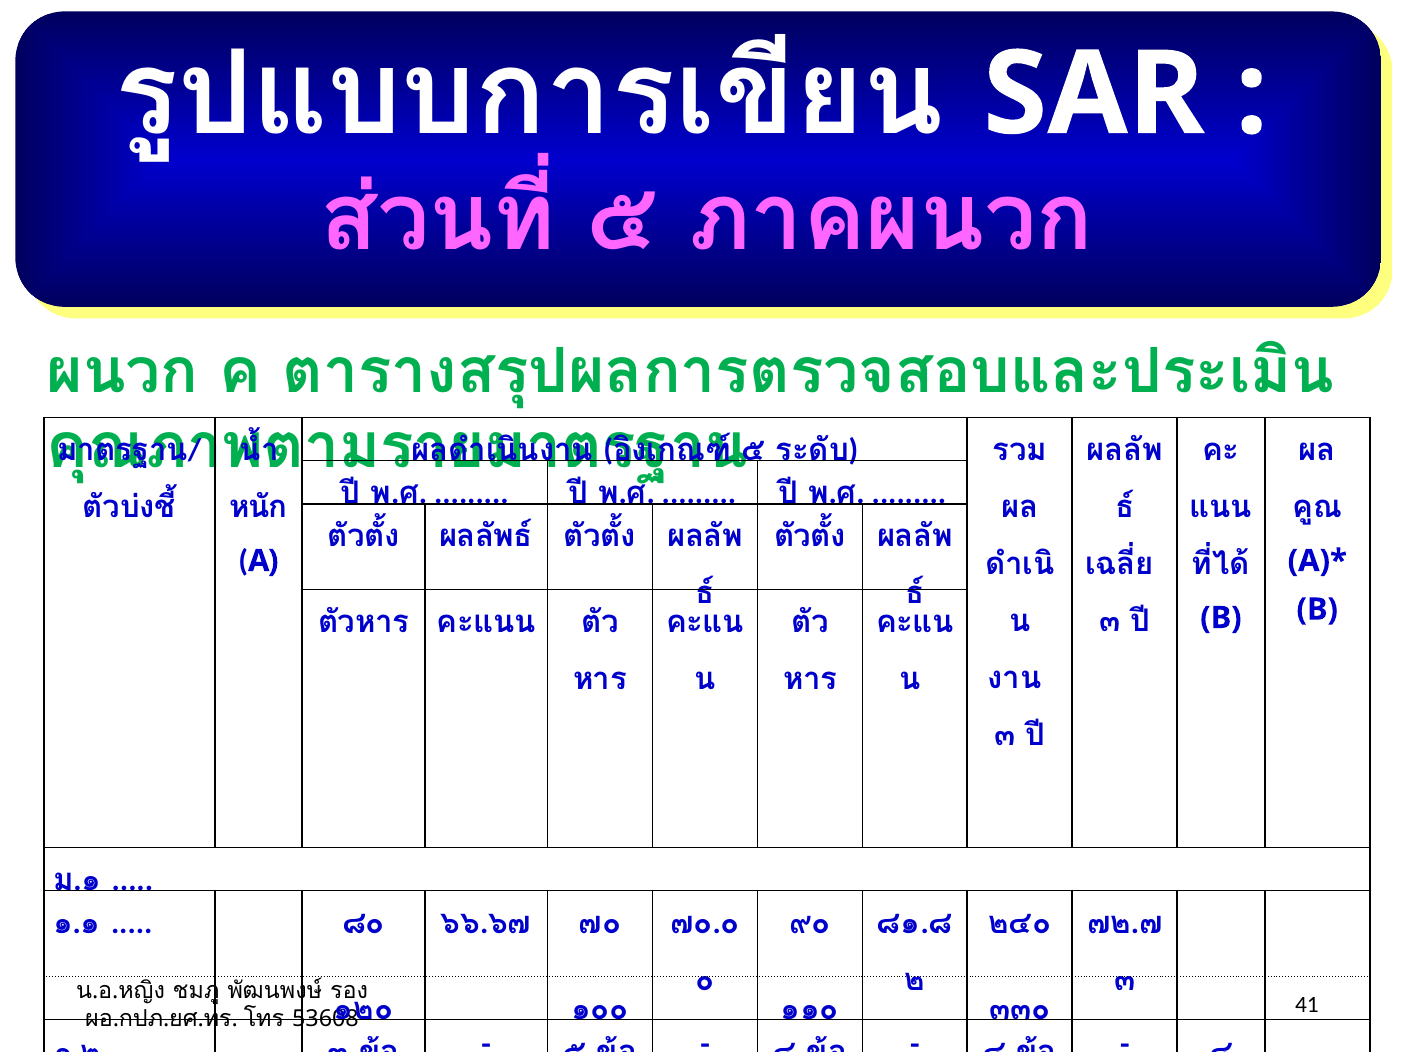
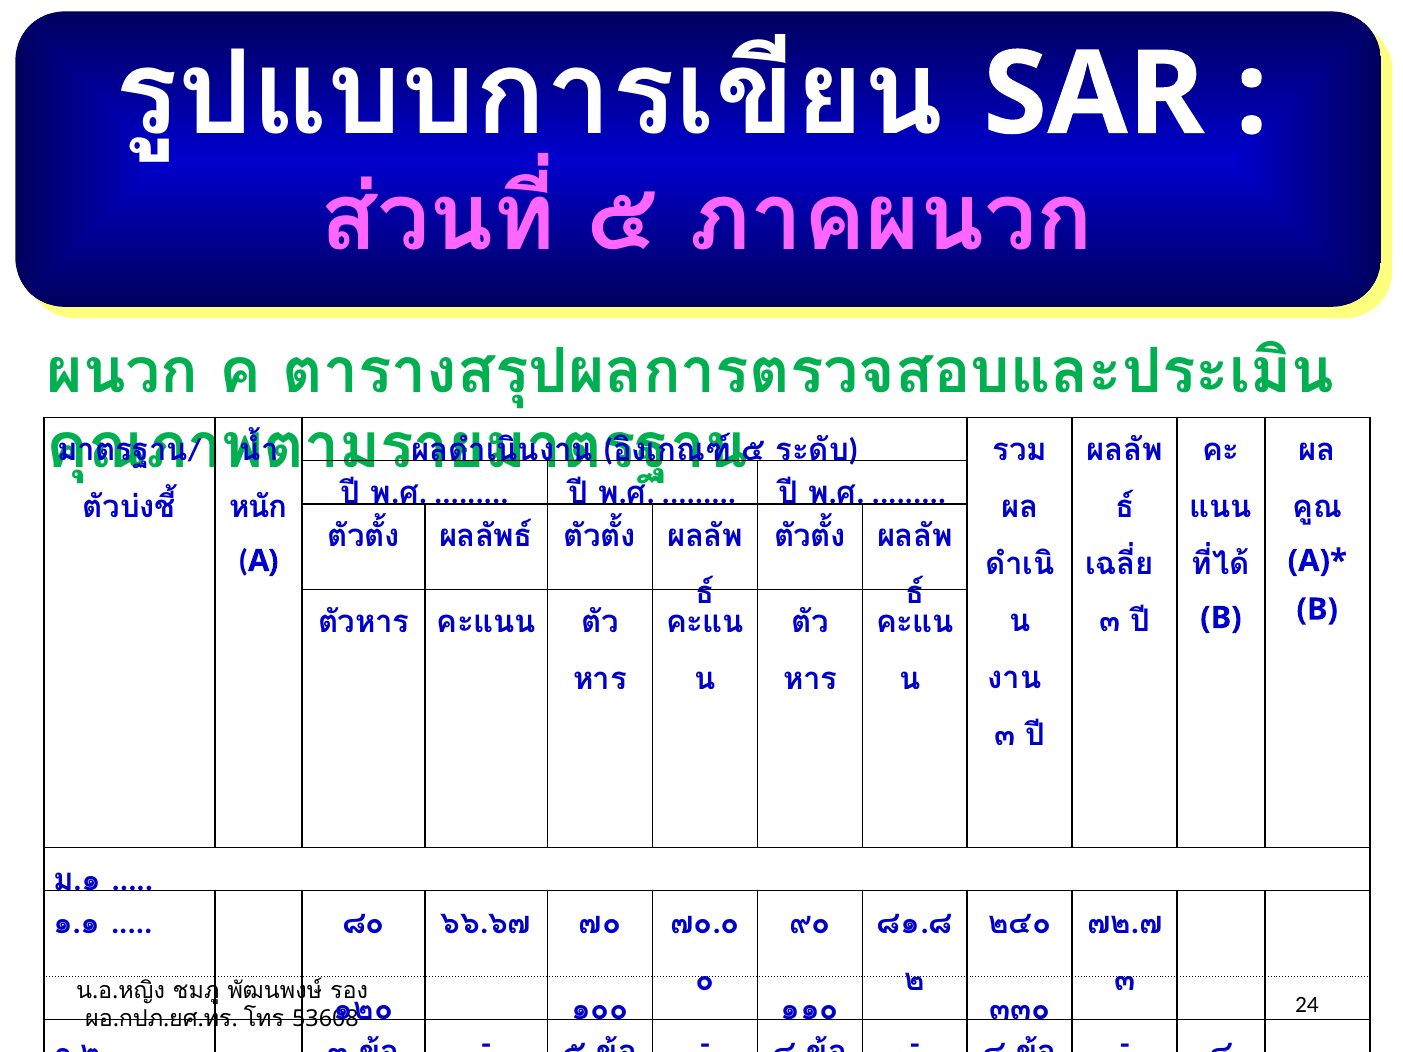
41: 41 -> 24
